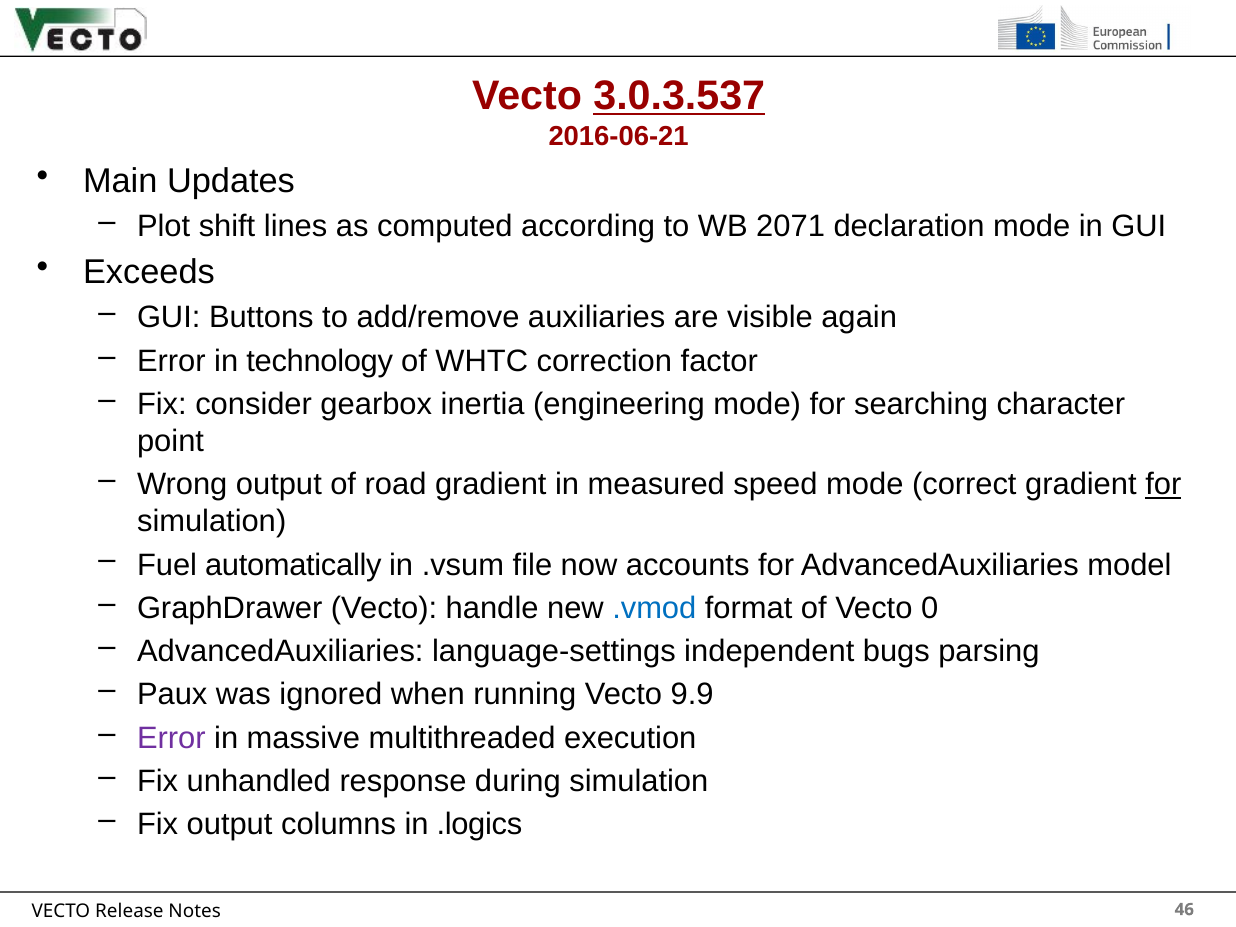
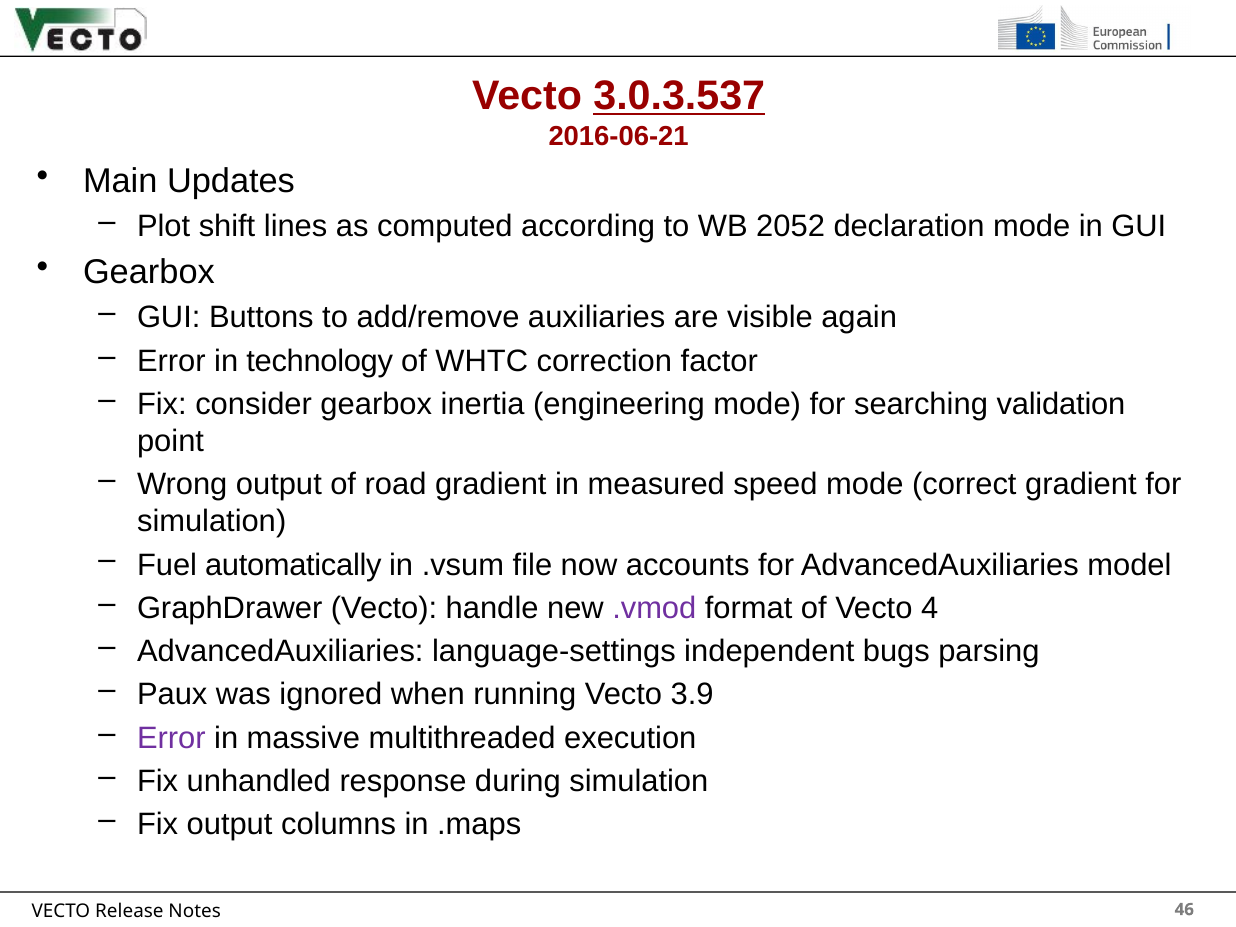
2071: 2071 -> 2052
Exceeds at (149, 273): Exceeds -> Gearbox
character: character -> validation
for at (1163, 484) underline: present -> none
.vmod colour: blue -> purple
0: 0 -> 4
9.9: 9.9 -> 3.9
.logics: .logics -> .maps
